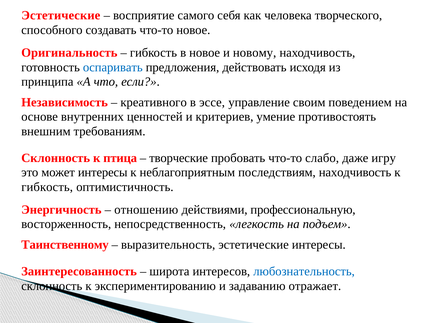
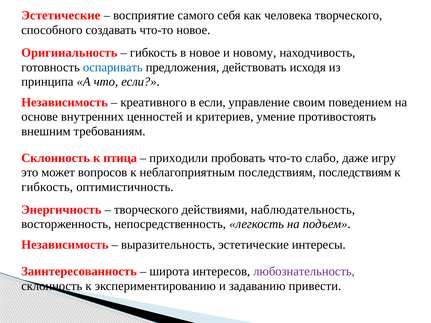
в эссе: эссе -> если
творческие: творческие -> приходили
может интересы: интересы -> вопросов
последствиям находчивость: находчивость -> последствиям
отношению at (146, 210): отношению -> творческого
профессиональную: профессиональную -> наблюдательность
Таинственному at (65, 245): Таинственному -> Независимость
любознательность colour: blue -> purple
отражает: отражает -> привести
